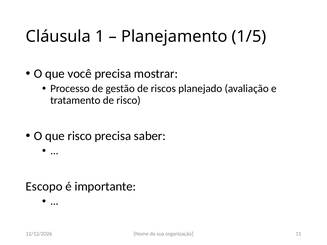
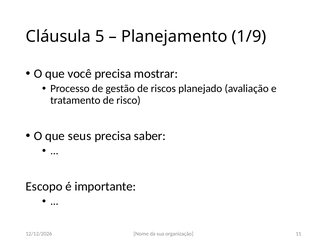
1: 1 -> 5
1/5: 1/5 -> 1/9
que risco: risco -> seus
